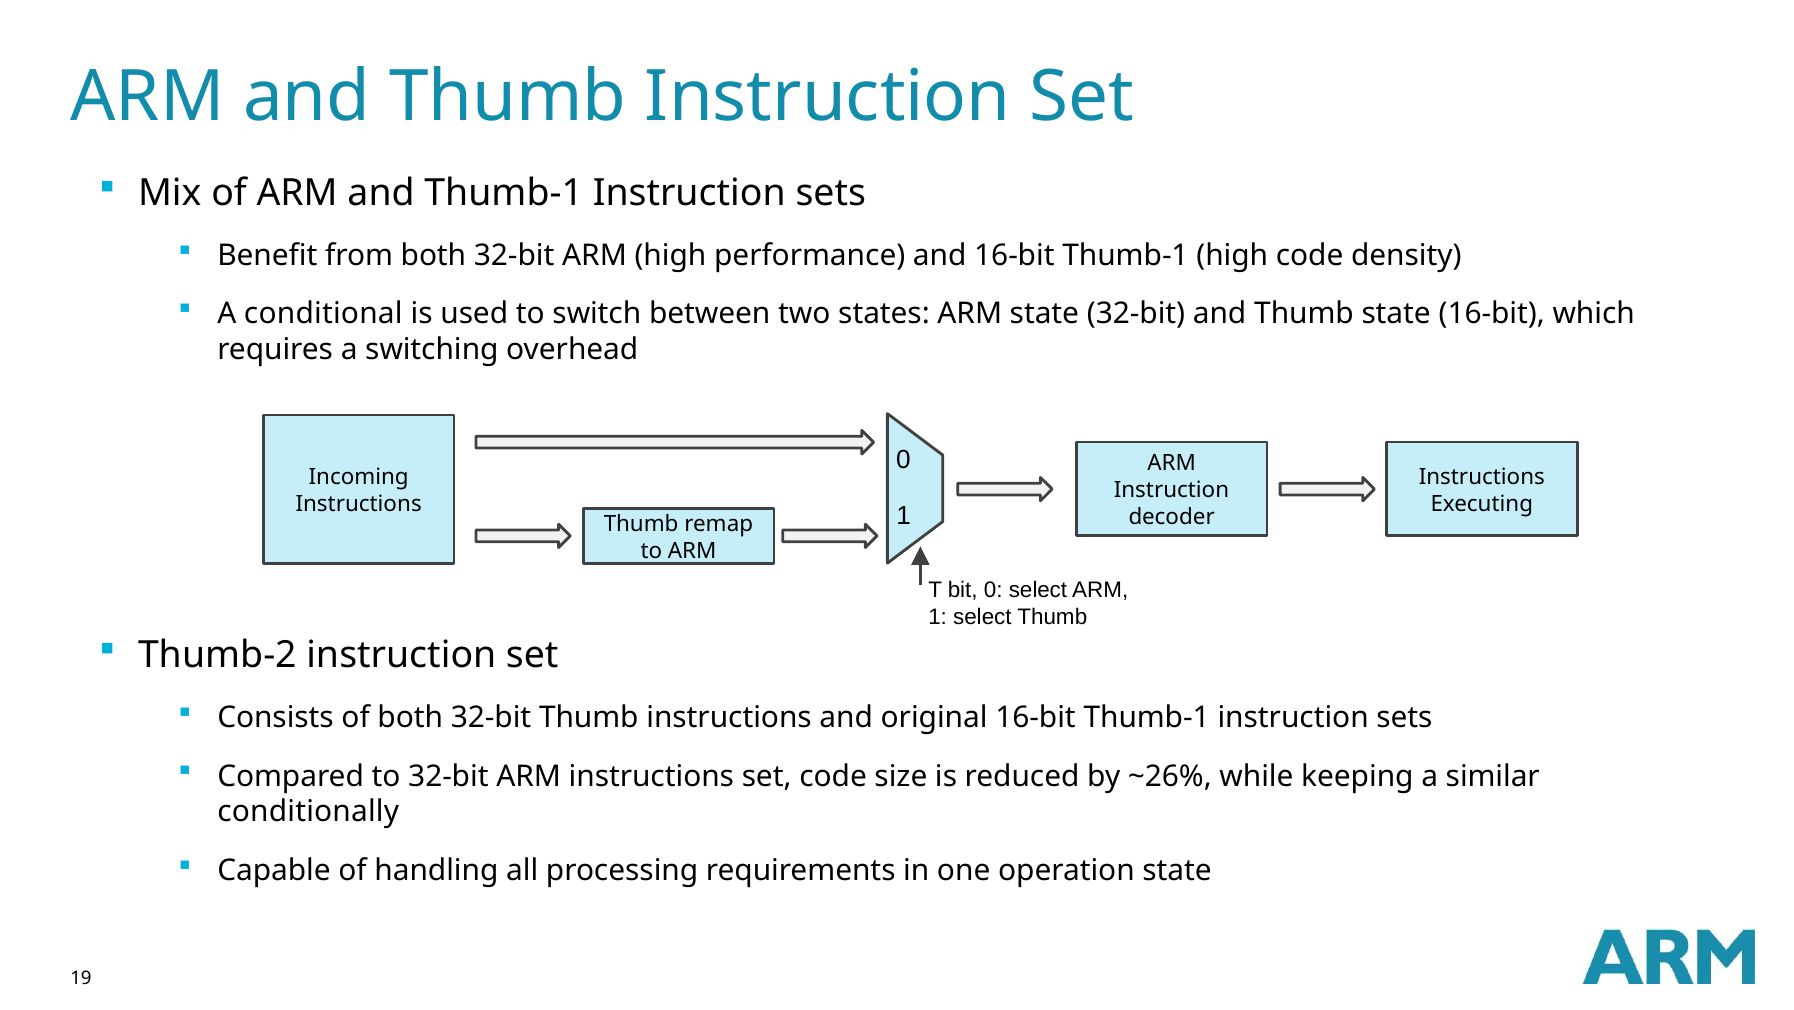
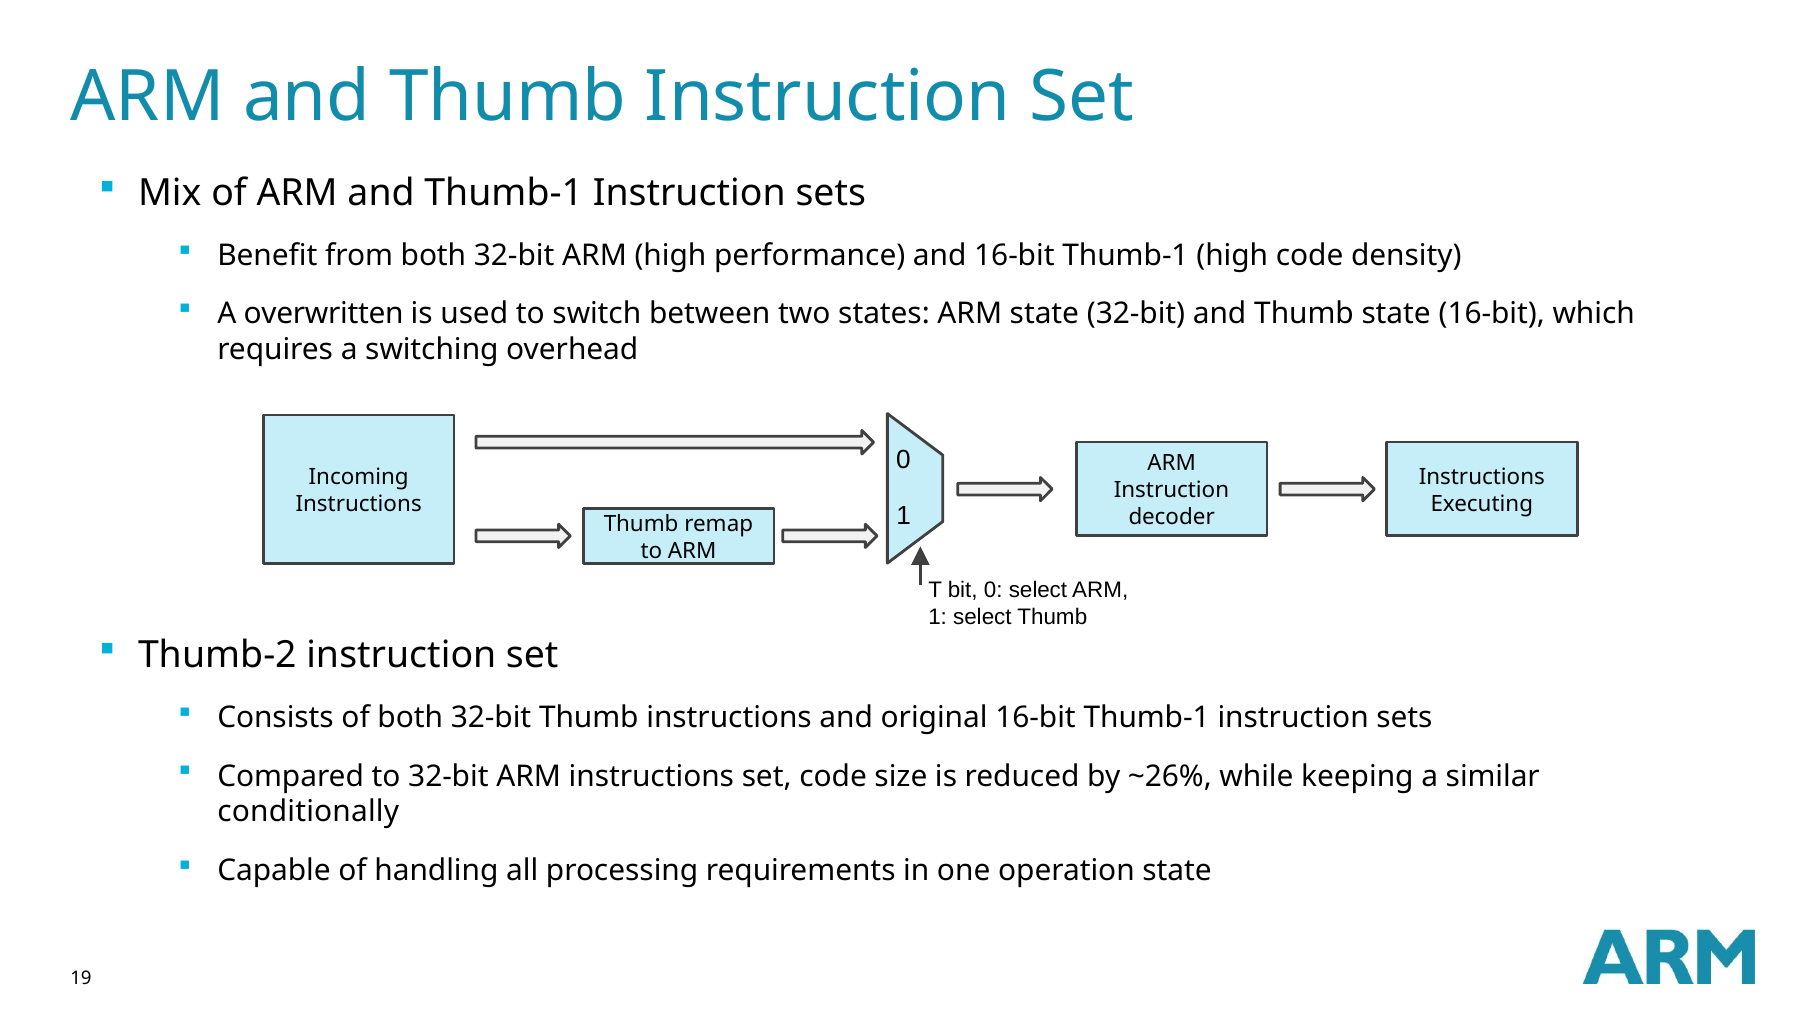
conditional: conditional -> overwritten
